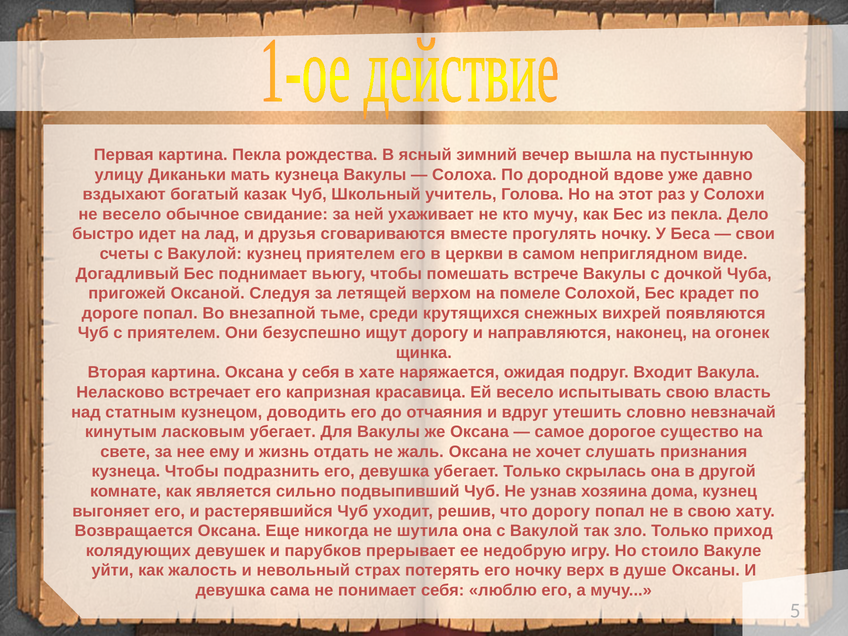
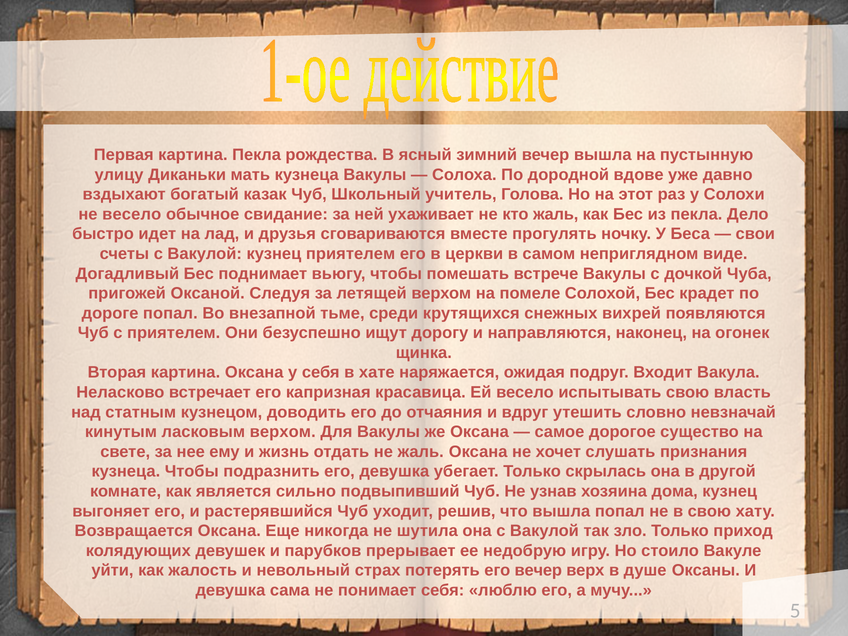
кто мучу: мучу -> жаль
ласковым убегает: убегает -> верхом
что дорогу: дорогу -> вышла
его ночку: ночку -> вечер
